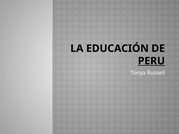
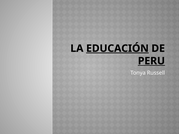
EDUCACIÓN underline: none -> present
